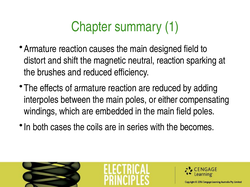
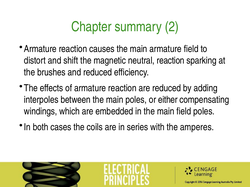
1: 1 -> 2
main designed: designed -> armature
becomes: becomes -> amperes
